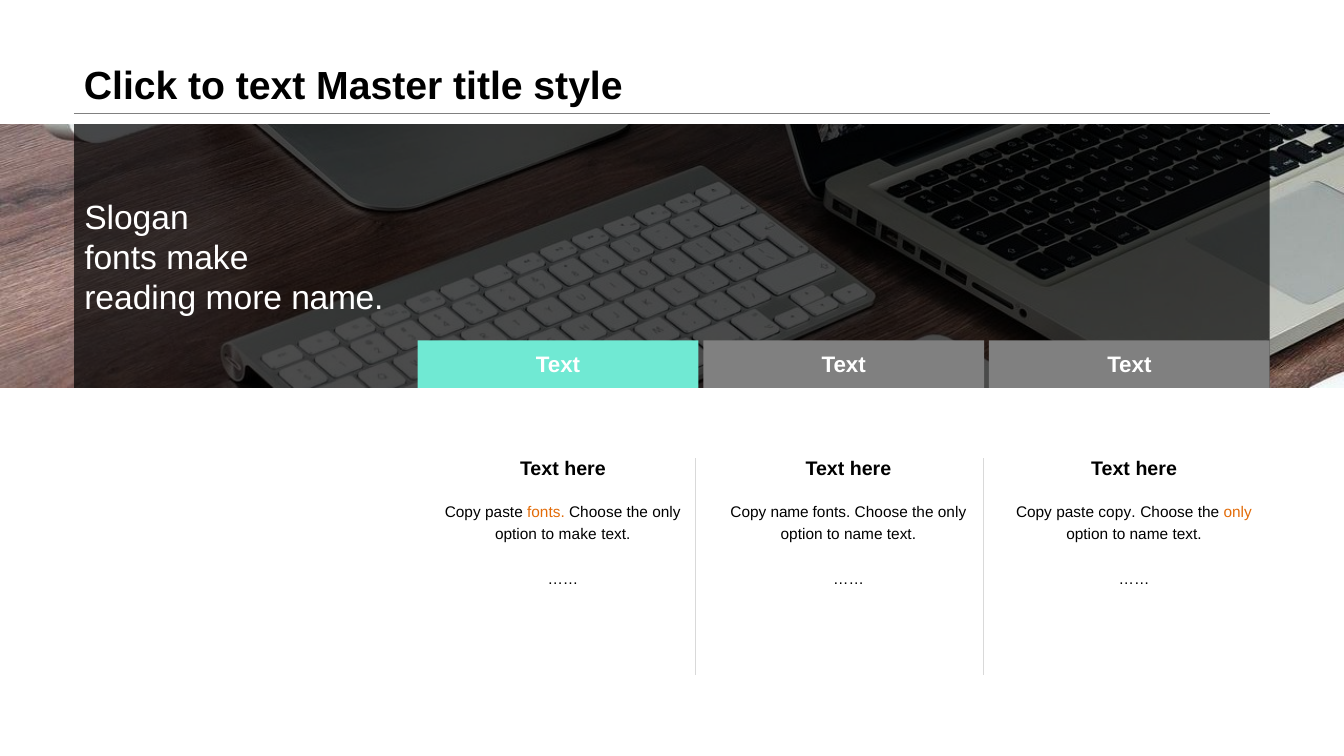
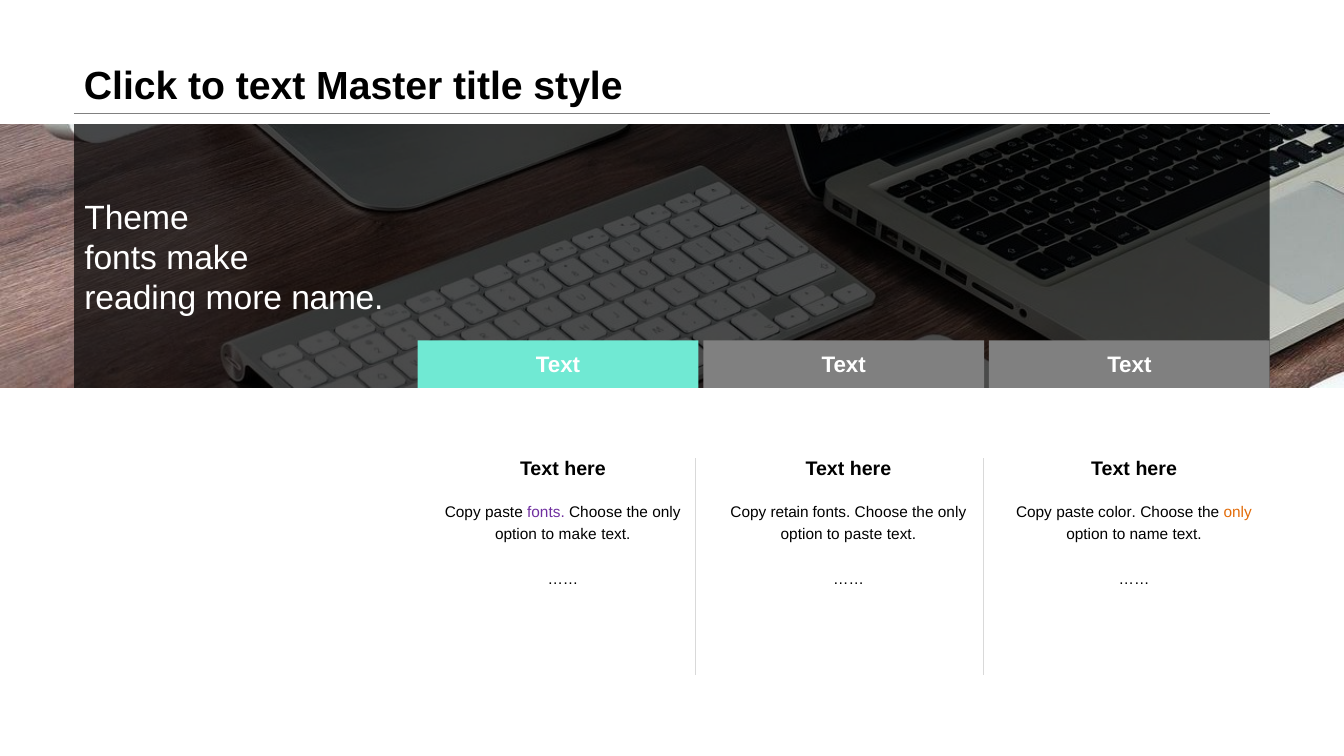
Slogan: Slogan -> Theme
fonts at (546, 513) colour: orange -> purple
Copy name: name -> retain
paste copy: copy -> color
name at (863, 535): name -> paste
